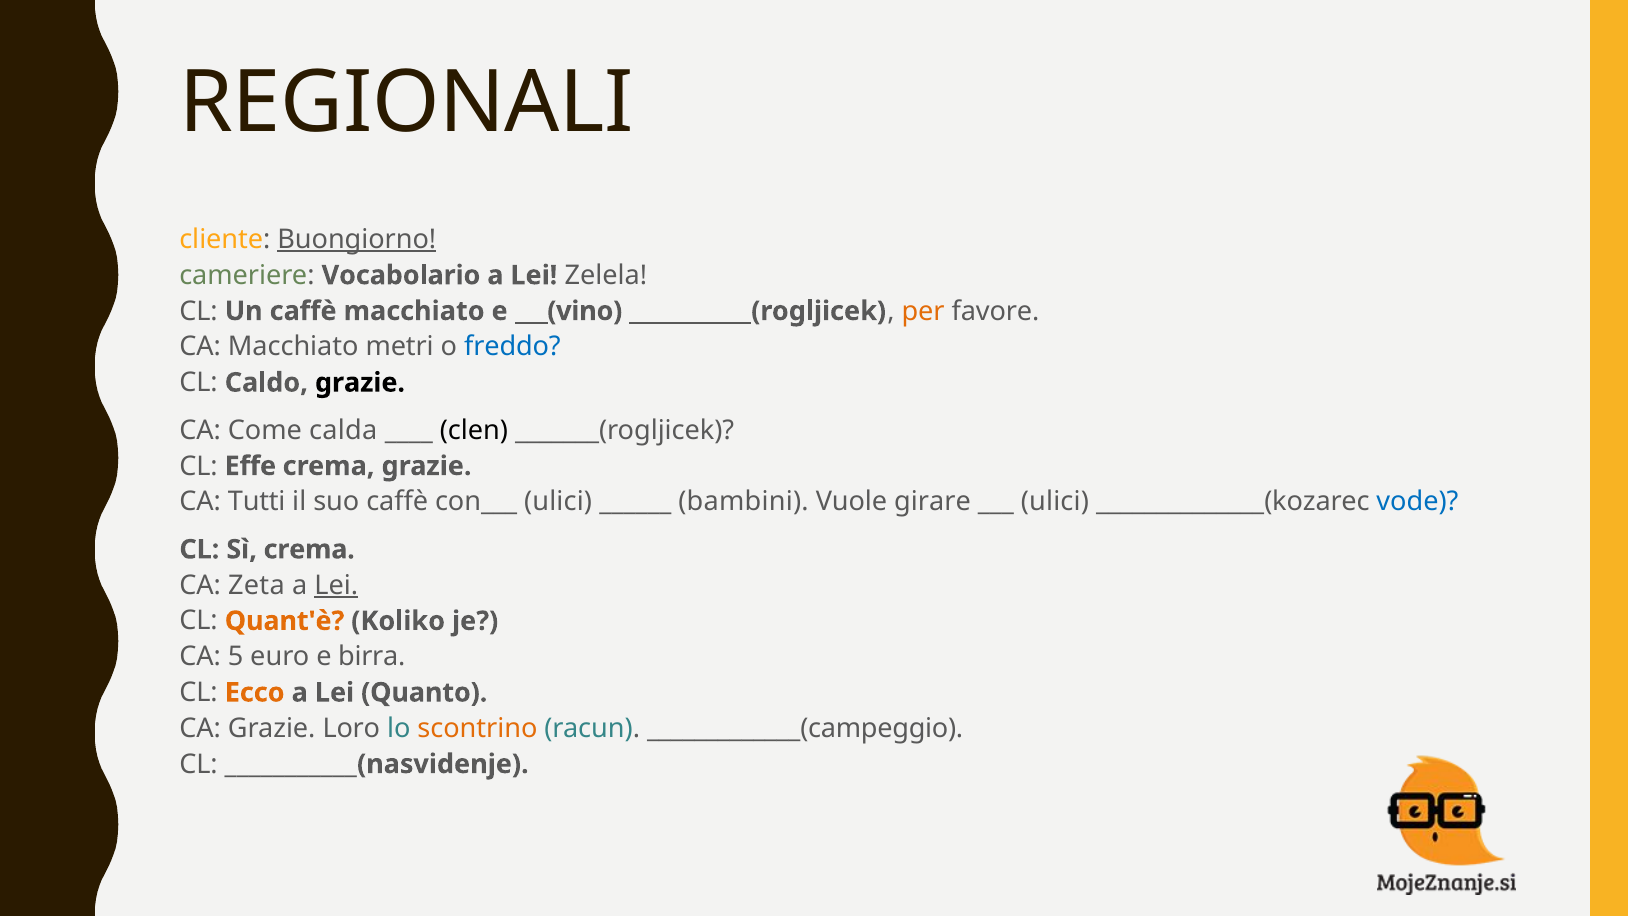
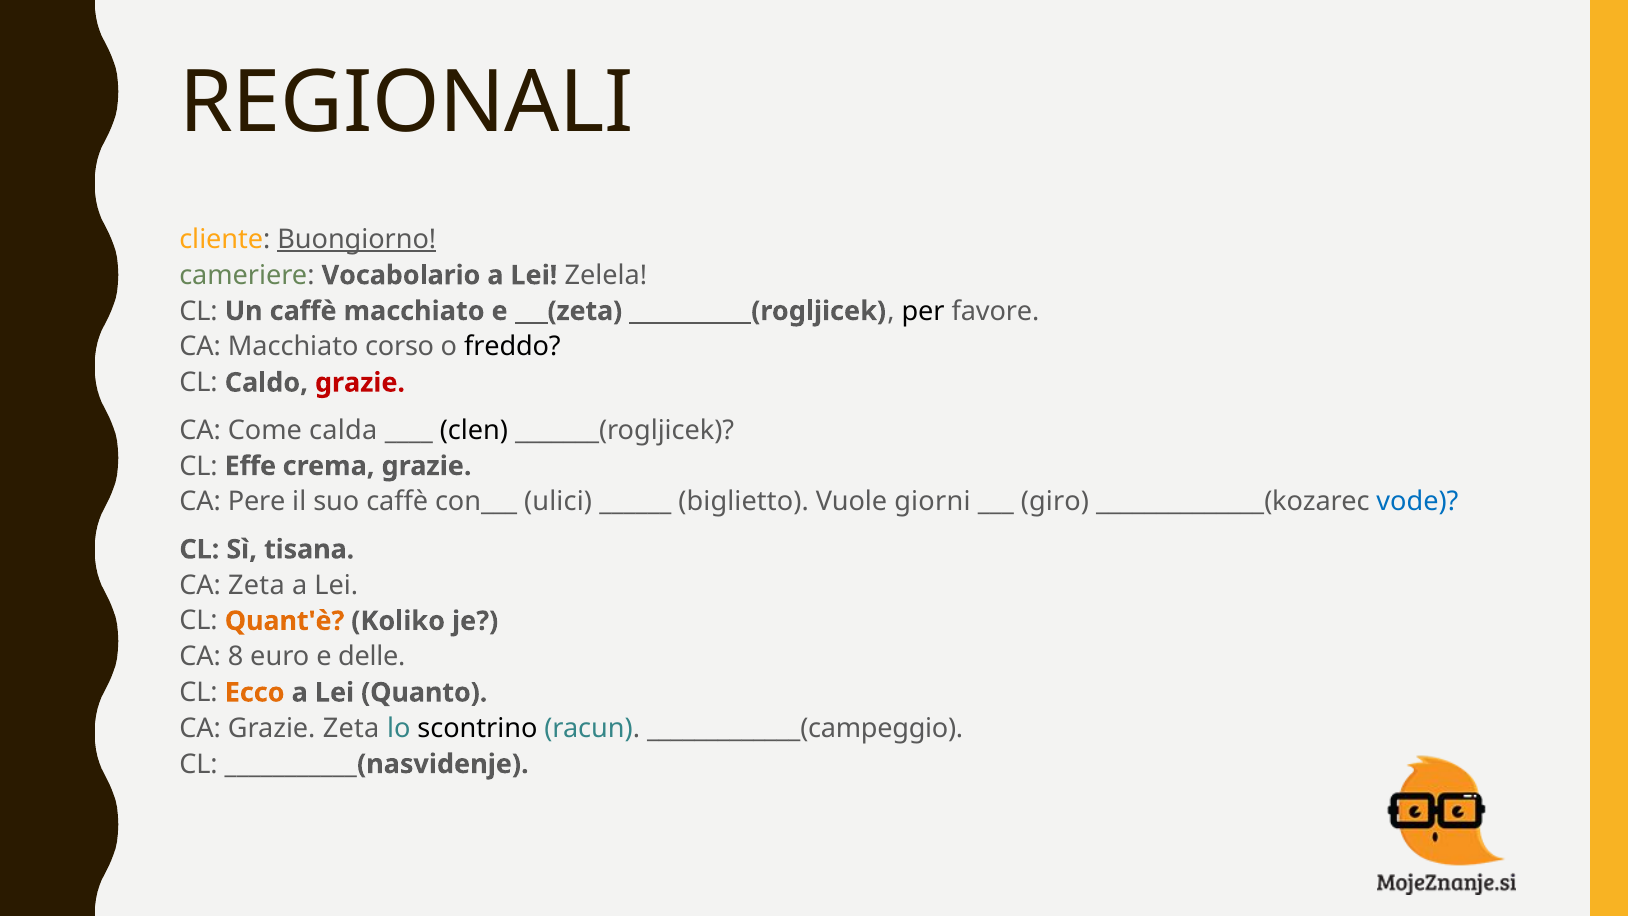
___(vino: ___(vino -> ___(zeta
per colour: orange -> black
metri: metri -> corso
freddo colour: blue -> black
grazie at (360, 383) colour: black -> red
Tutti: Tutti -> Pere
bambini: bambini -> biglietto
girare: girare -> giorni
ulici at (1055, 502): ulici -> giro
Sì crema: crema -> tisana
Lei at (336, 585) underline: present -> none
5: 5 -> 8
birra: birra -> delle
Grazie Loro: Loro -> Zeta
scontrino colour: orange -> black
